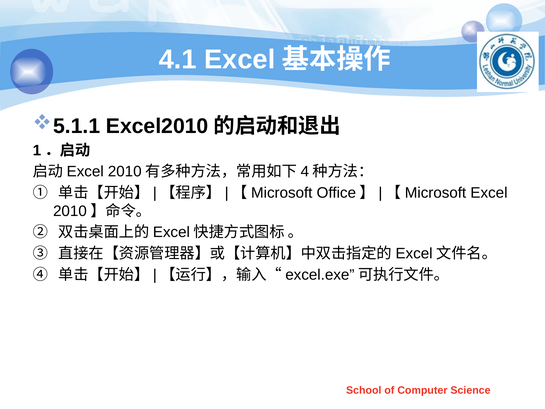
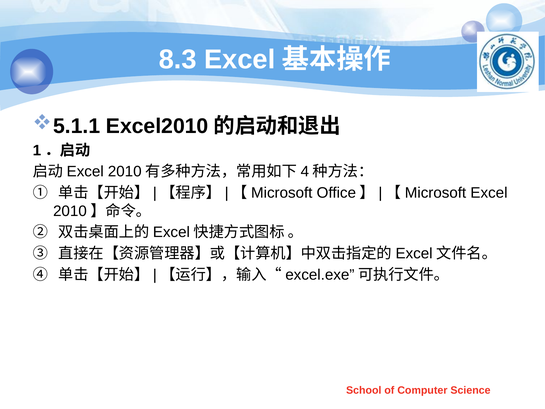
4.1: 4.1 -> 8.3
